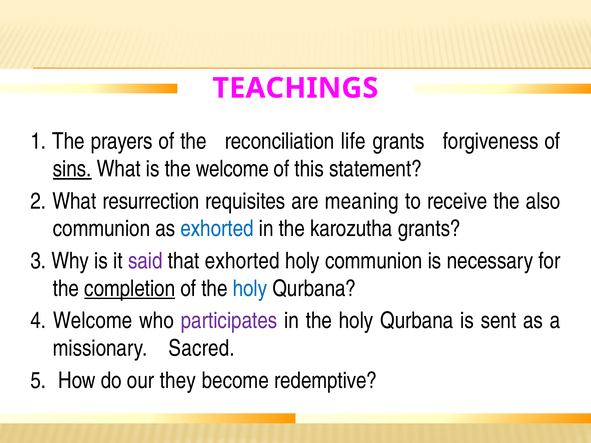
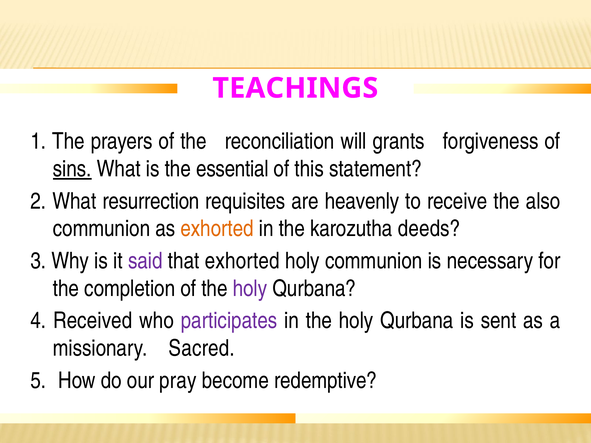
life: life -> will
the welcome: welcome -> essential
meaning: meaning -> heavenly
exhorted at (217, 229) colour: blue -> orange
karozutha grants: grants -> deeds
completion underline: present -> none
holy at (250, 289) colour: blue -> purple
4 Welcome: Welcome -> Received
they: they -> pray
